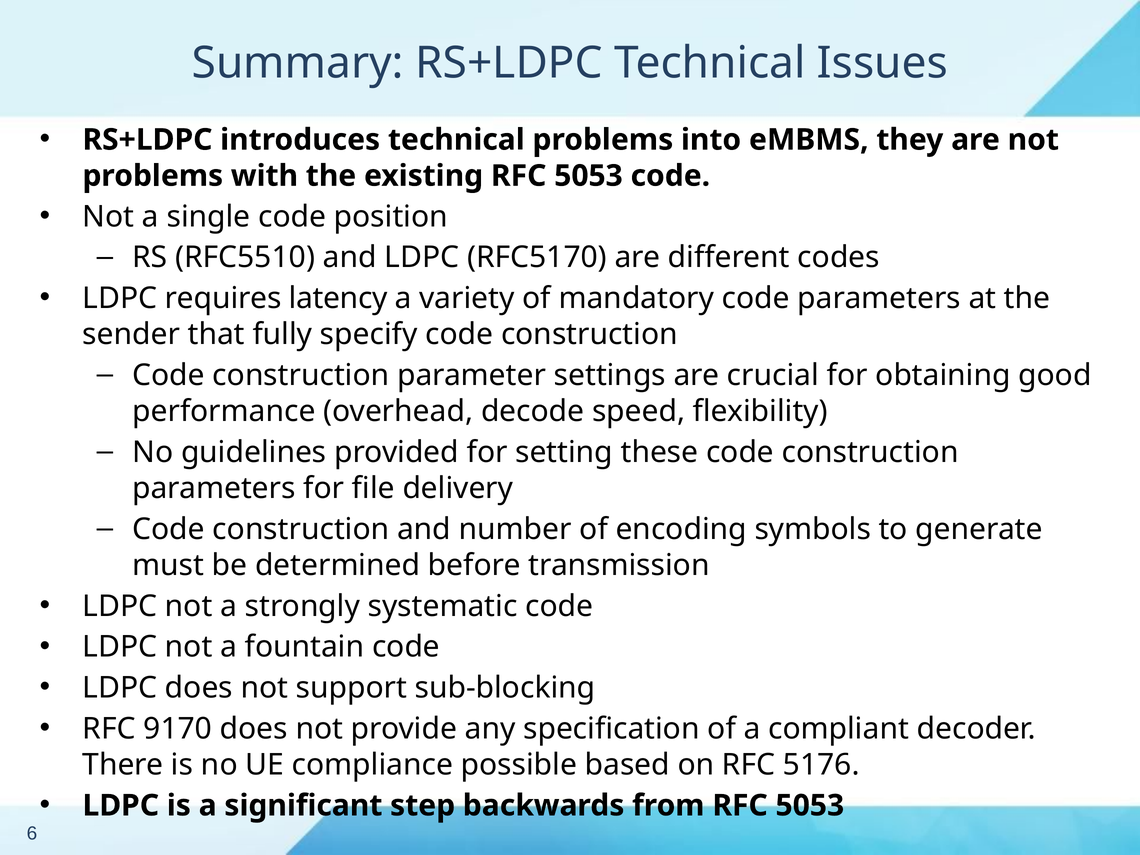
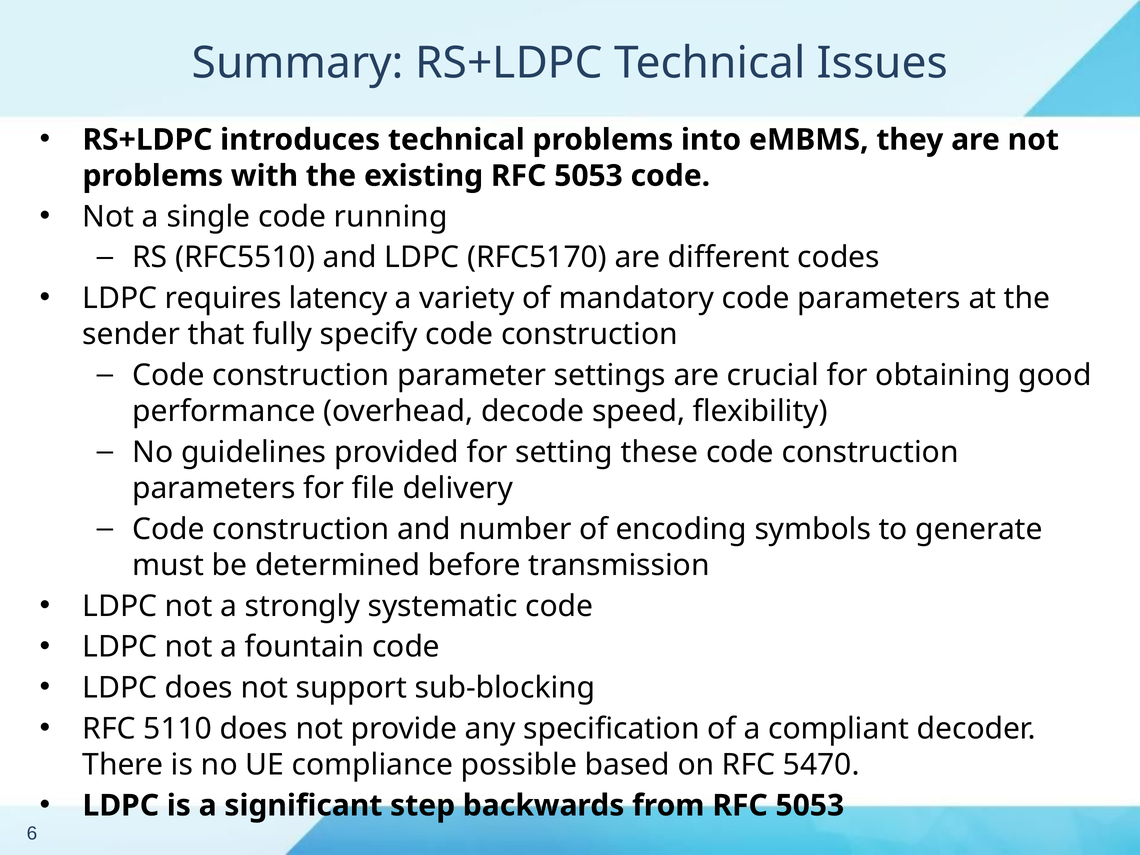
position: position -> running
9170: 9170 -> 5110
5176: 5176 -> 5470
